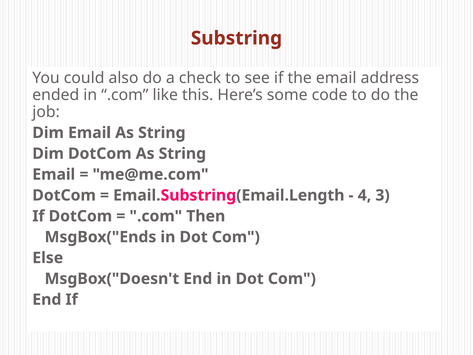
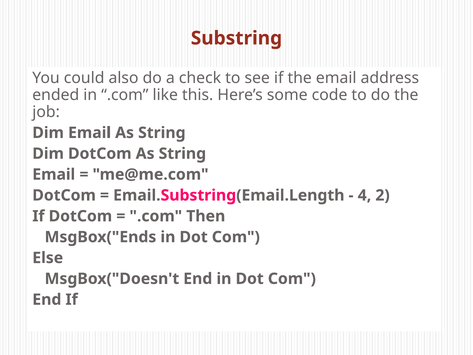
3: 3 -> 2
